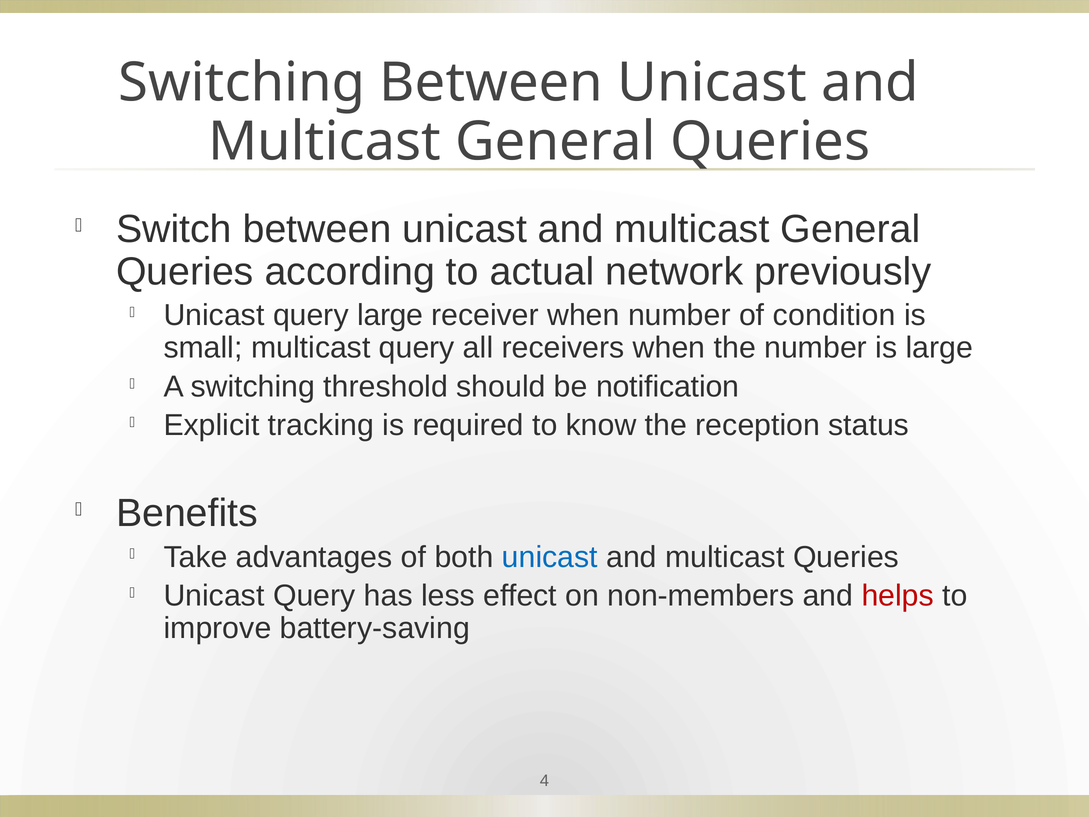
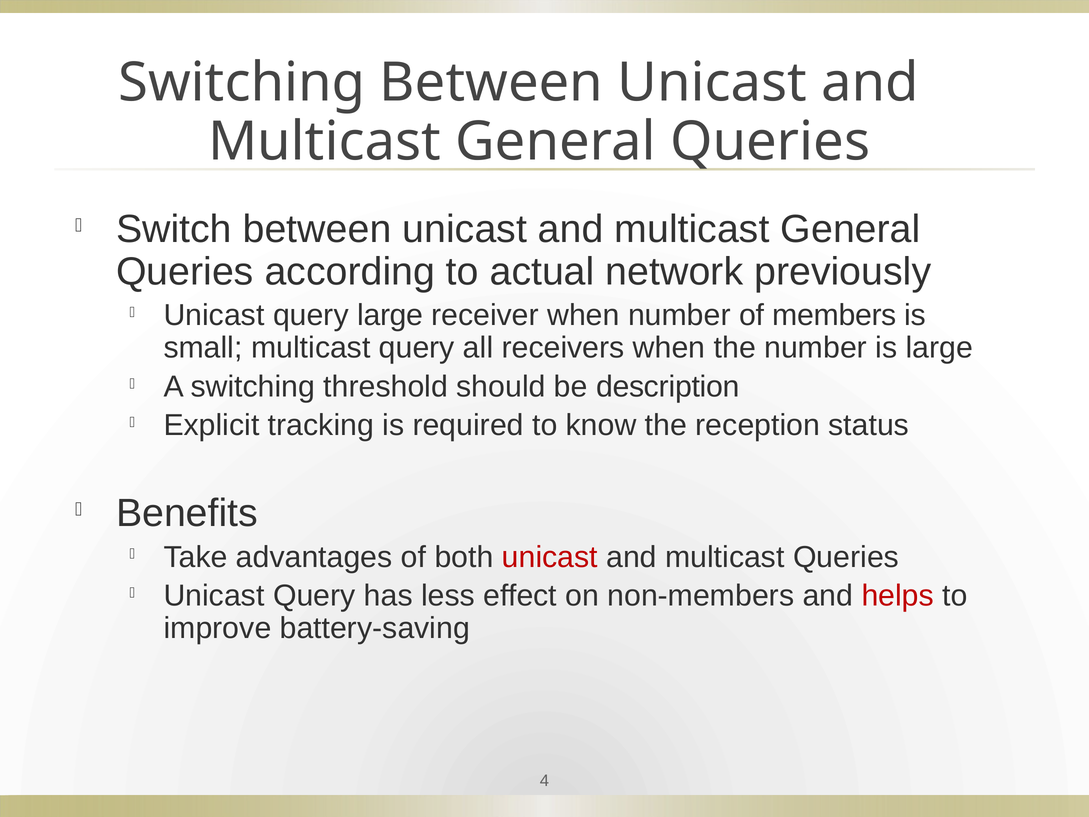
condition: condition -> members
notification: notification -> description
unicast at (550, 557) colour: blue -> red
